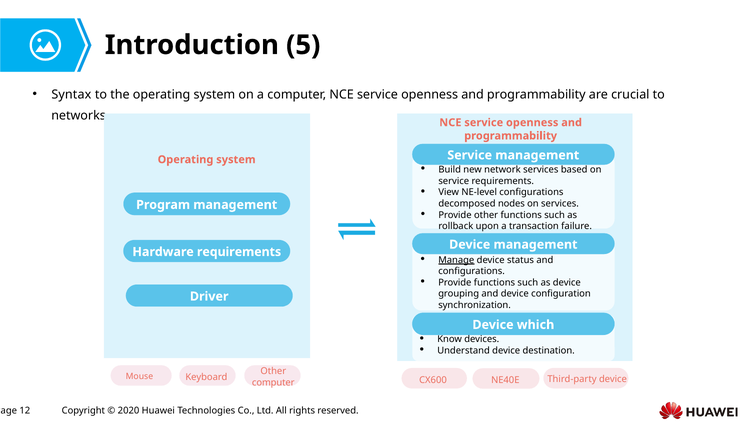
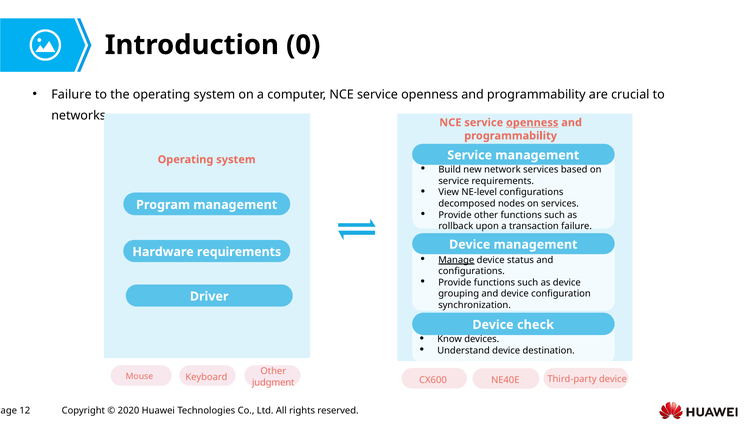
5: 5 -> 0
Syntax at (71, 94): Syntax -> Failure
openness at (532, 123) underline: none -> present
which: which -> check
computer at (273, 383): computer -> judgment
